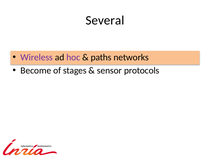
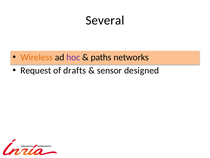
Wireless colour: purple -> orange
Become: Become -> Request
stages: stages -> drafts
protocols: protocols -> designed
